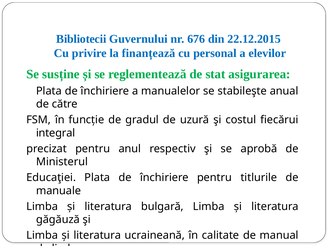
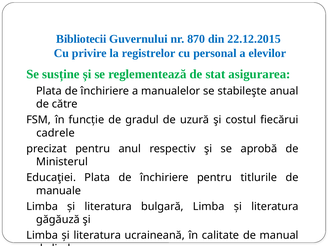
676: 676 -> 870
finanțează: finanțează -> registrelor
integral: integral -> cadrele
